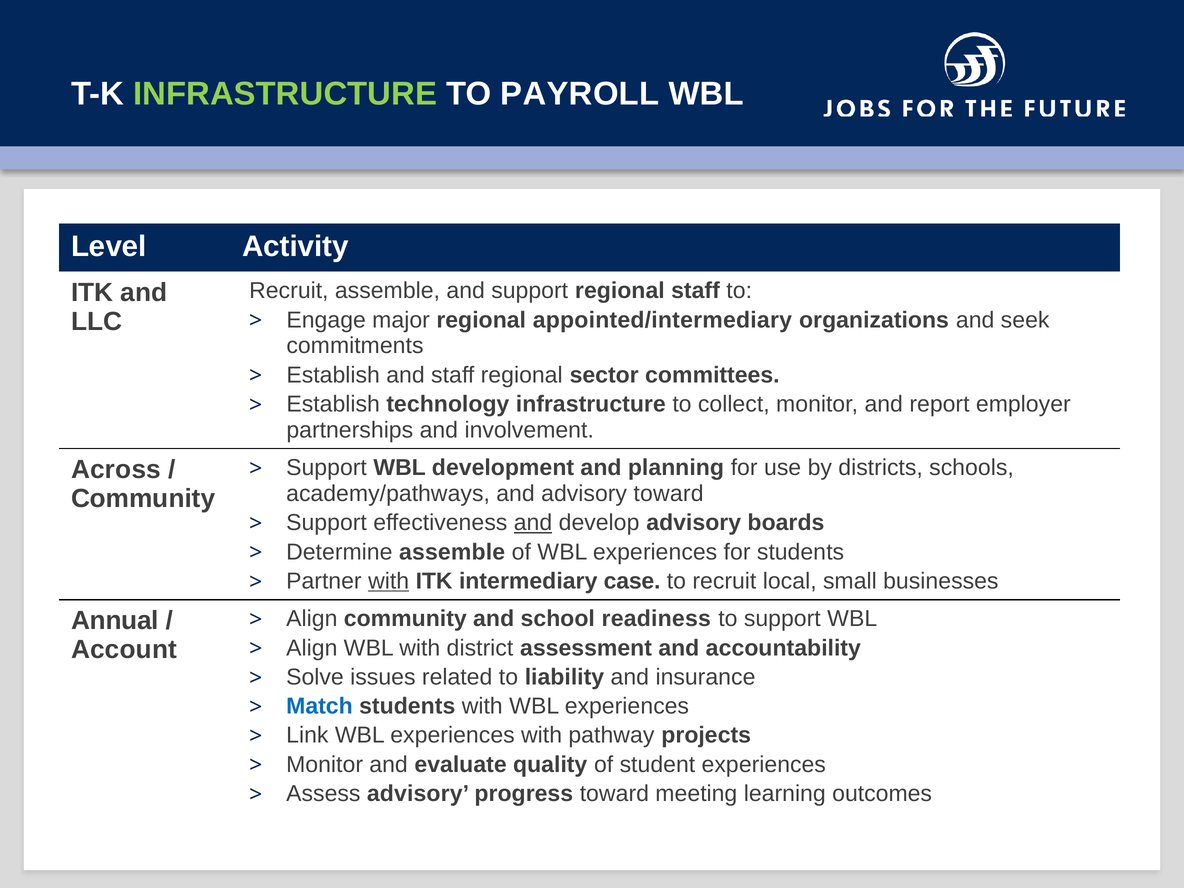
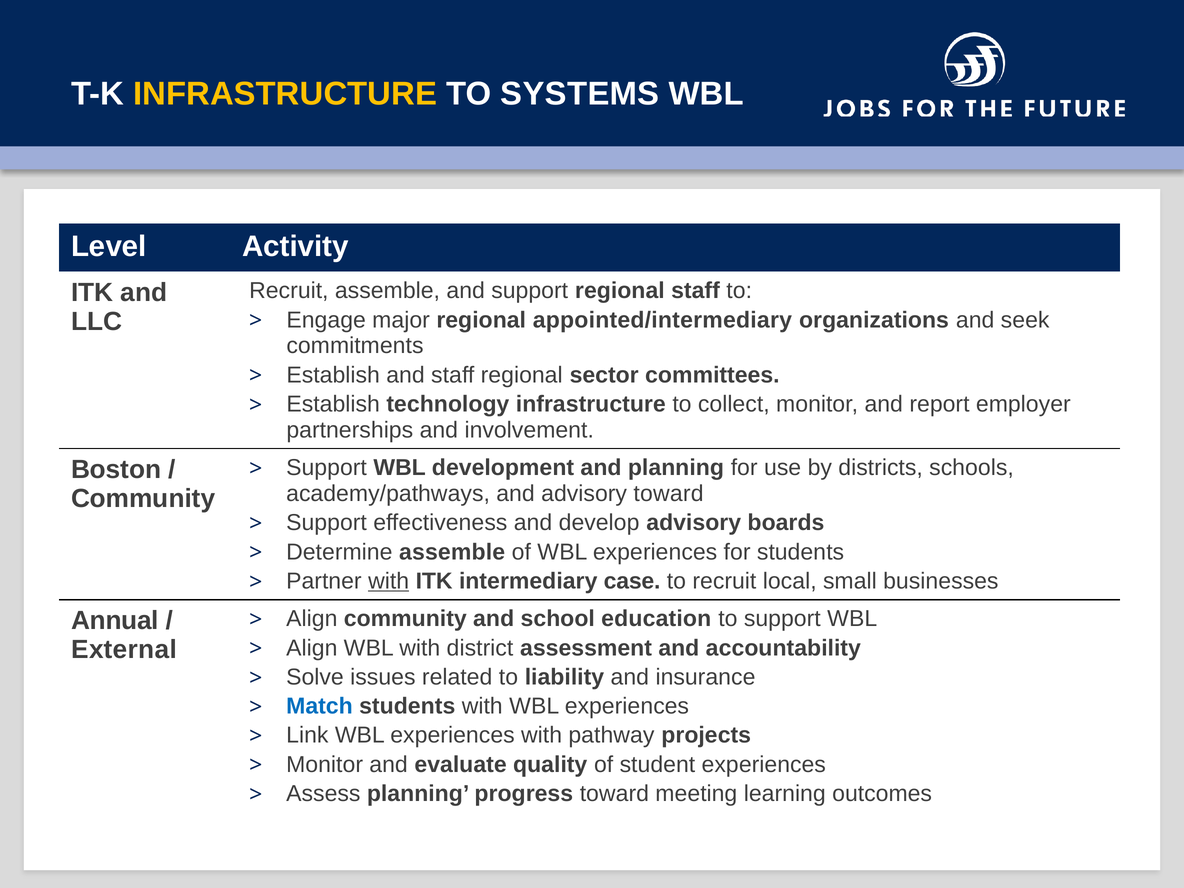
INFRASTRUCTURE at (285, 94) colour: light green -> yellow
PAYROLL: PAYROLL -> SYSTEMS
Across: Across -> Boston
and at (533, 523) underline: present -> none
readiness: readiness -> education
Account: Account -> External
Assess advisory: advisory -> planning
